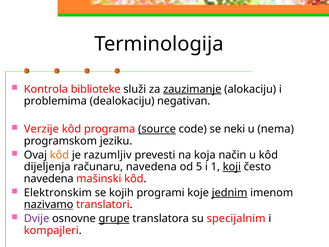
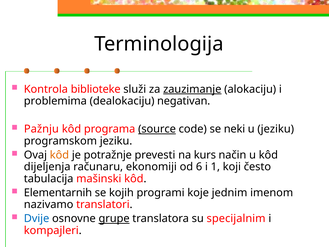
Verzije: Verzije -> Pažnju
u nema: nema -> jeziku
razumljiv: razumljiv -> potražnje
koja: koja -> kurs
računaru navedena: navedena -> ekonomiji
5: 5 -> 6
koji underline: present -> none
navedena at (49, 178): navedena -> tabulacija
Elektronskim: Elektronskim -> Elementarnih
jednim underline: present -> none
nazivamo underline: present -> none
Dvije colour: purple -> blue
